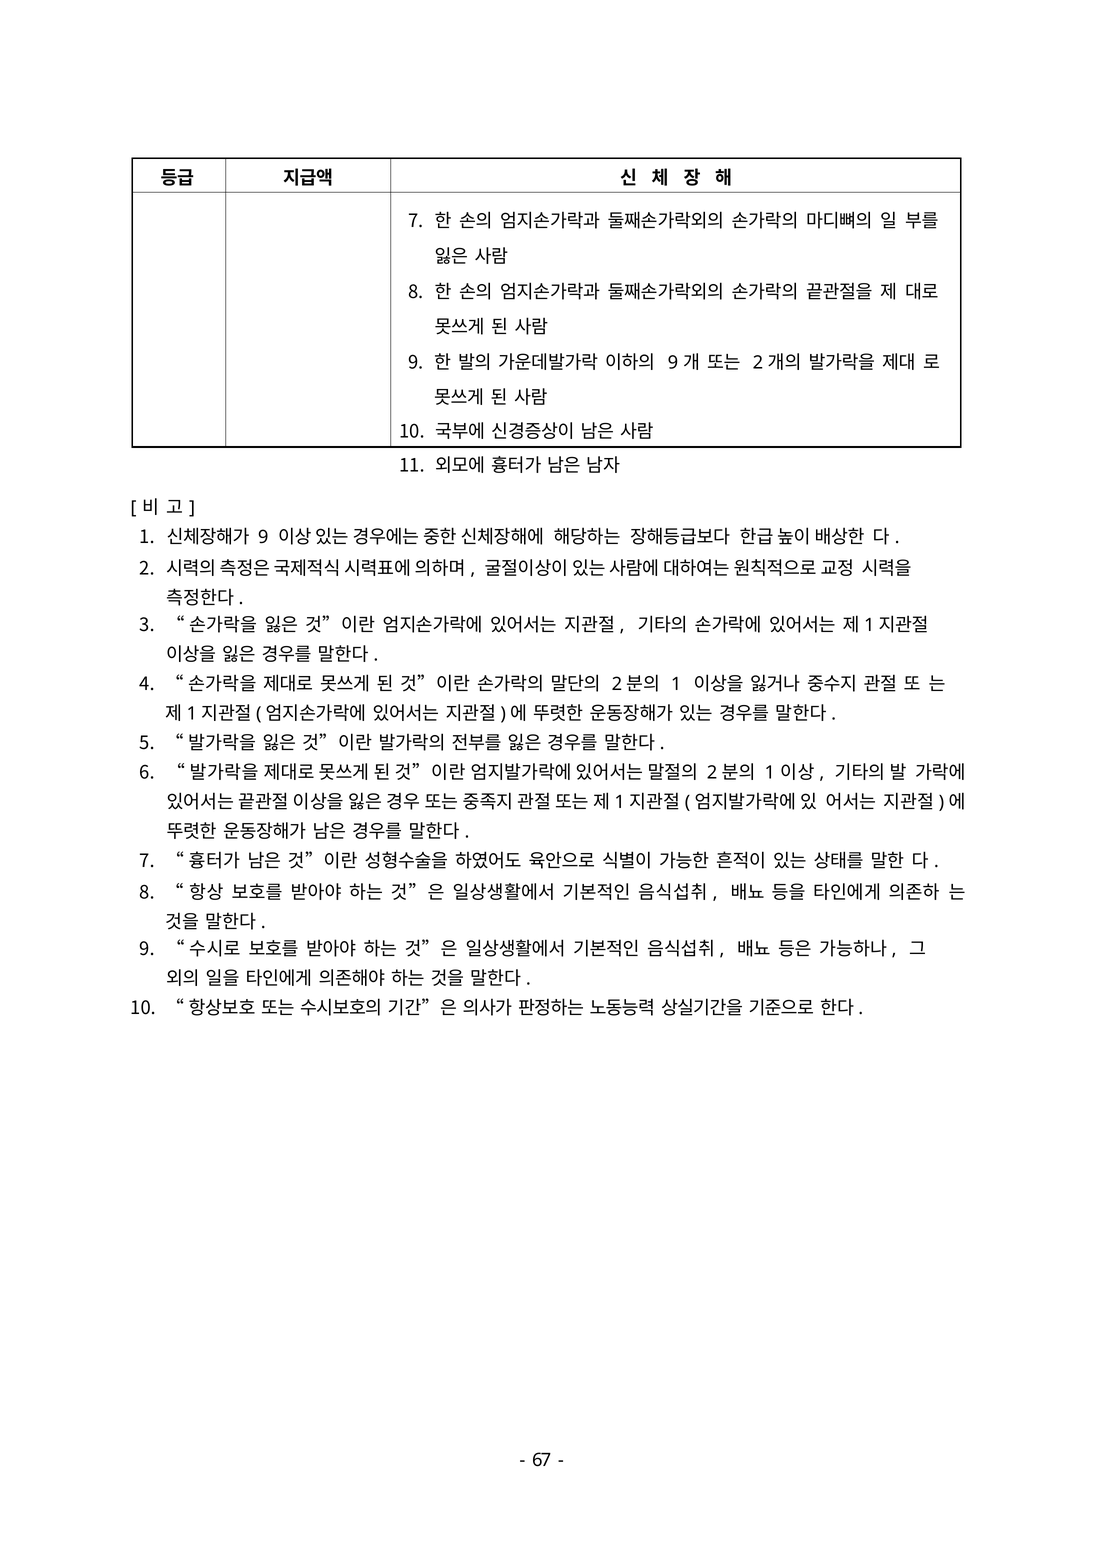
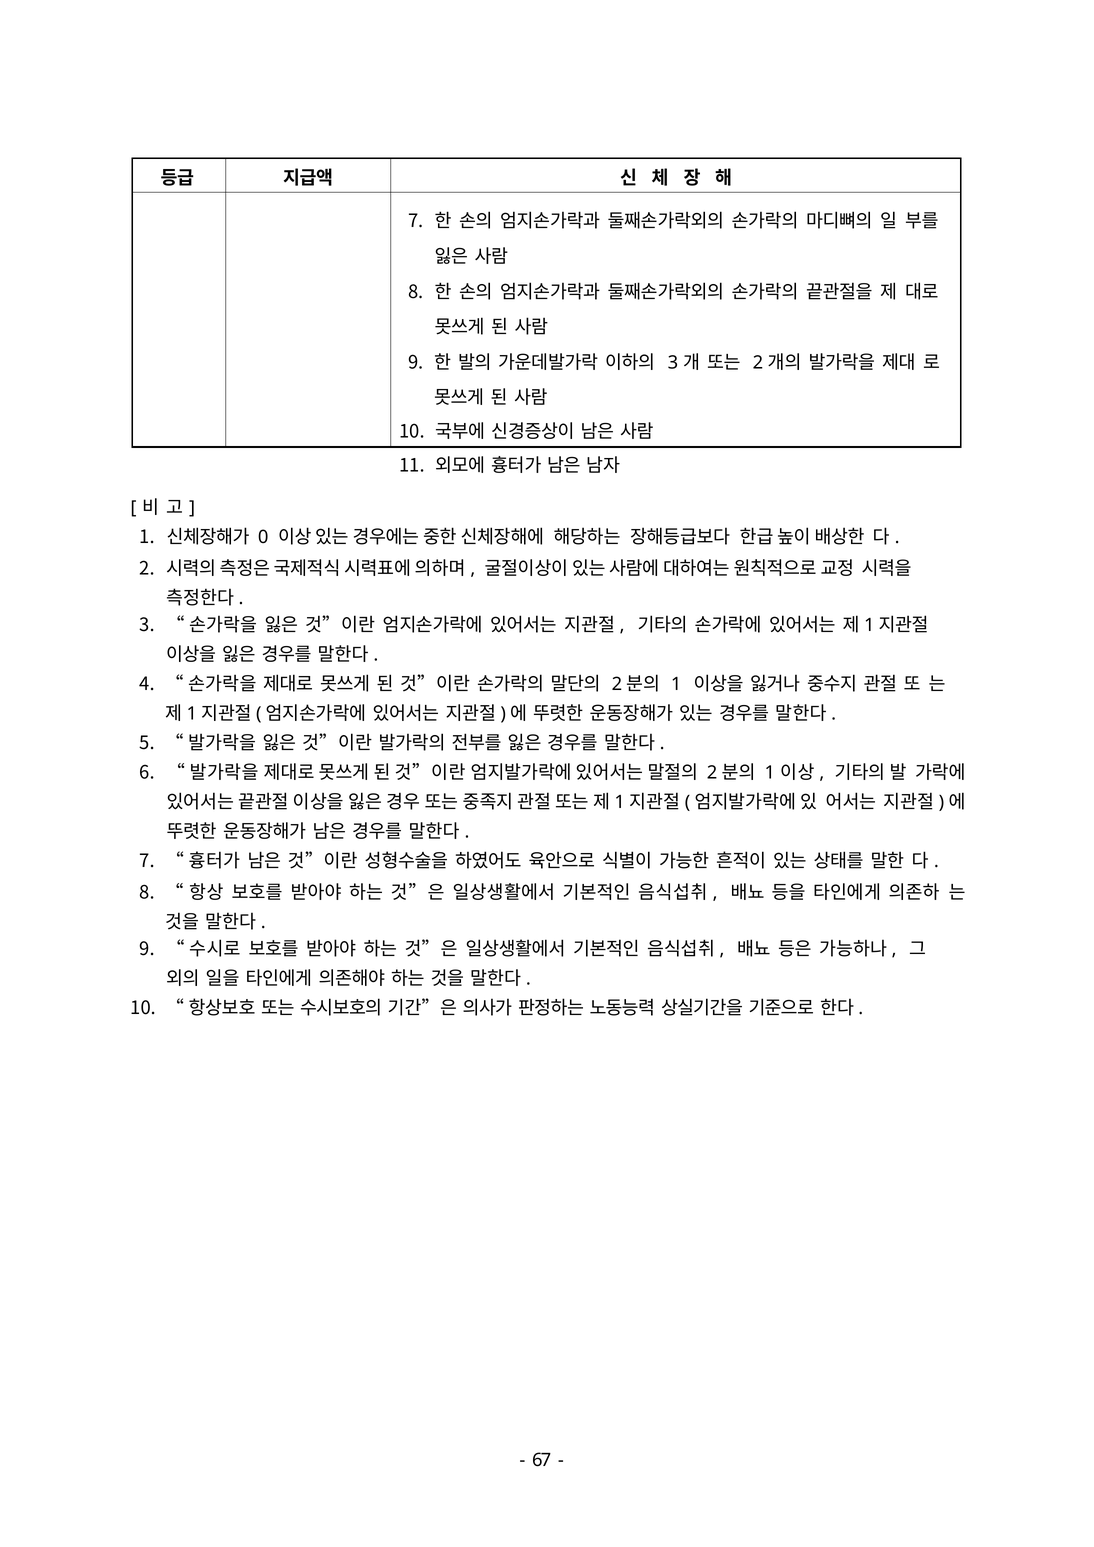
9 at (673, 362): 9 -> 3
9 at (263, 537): 9 -> 0
